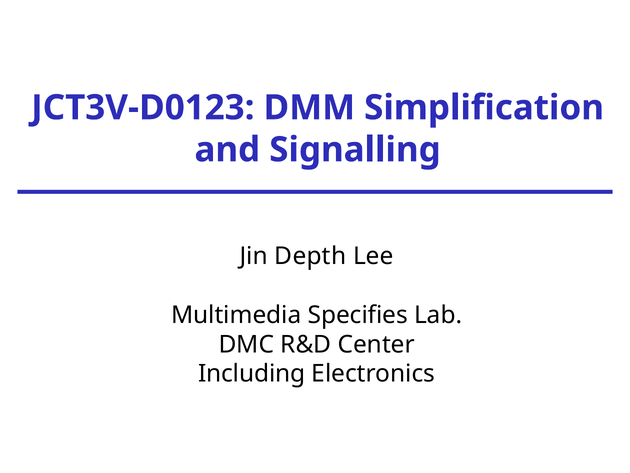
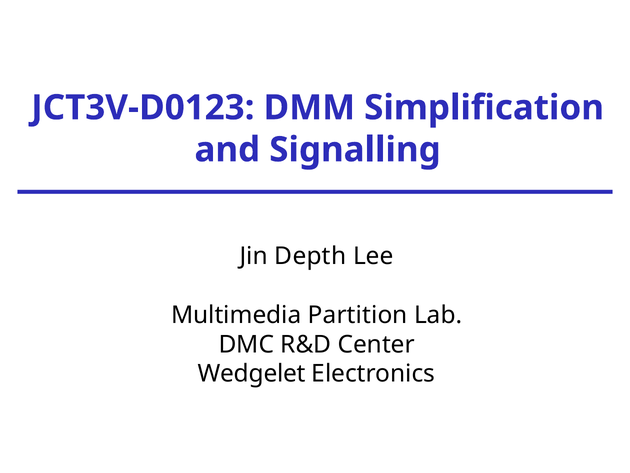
Specifies: Specifies -> Partition
Including: Including -> Wedgelet
